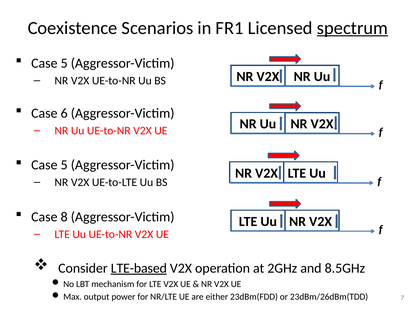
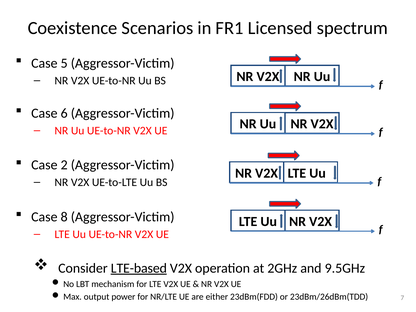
spectrum underline: present -> none
5 at (64, 165): 5 -> 2
8.5GHz: 8.5GHz -> 9.5GHz
